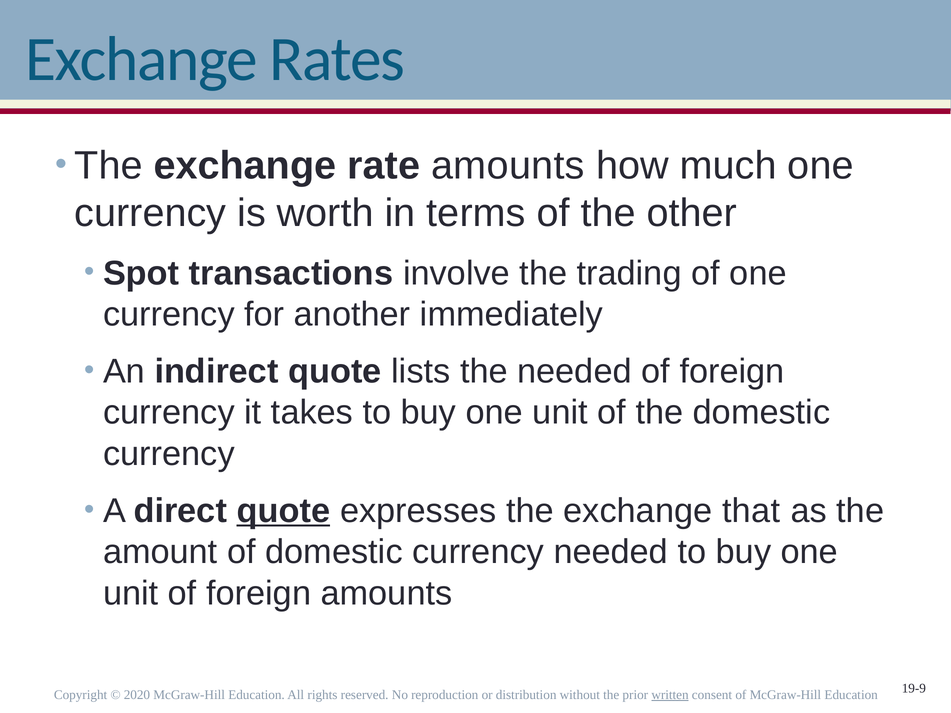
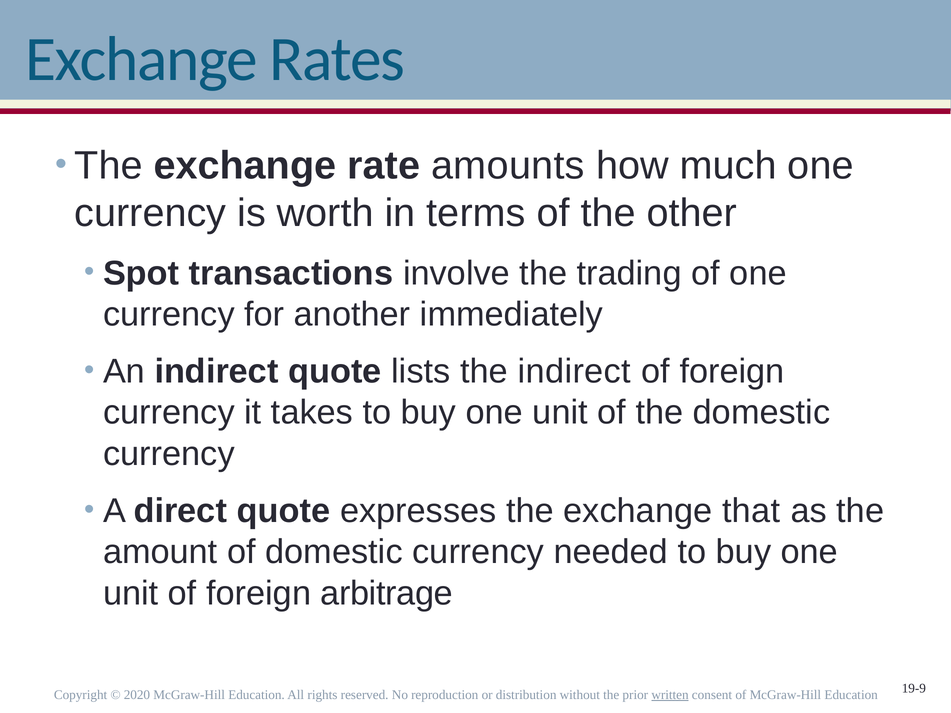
the needed: needed -> indirect
quote at (283, 511) underline: present -> none
foreign amounts: amounts -> arbitrage
